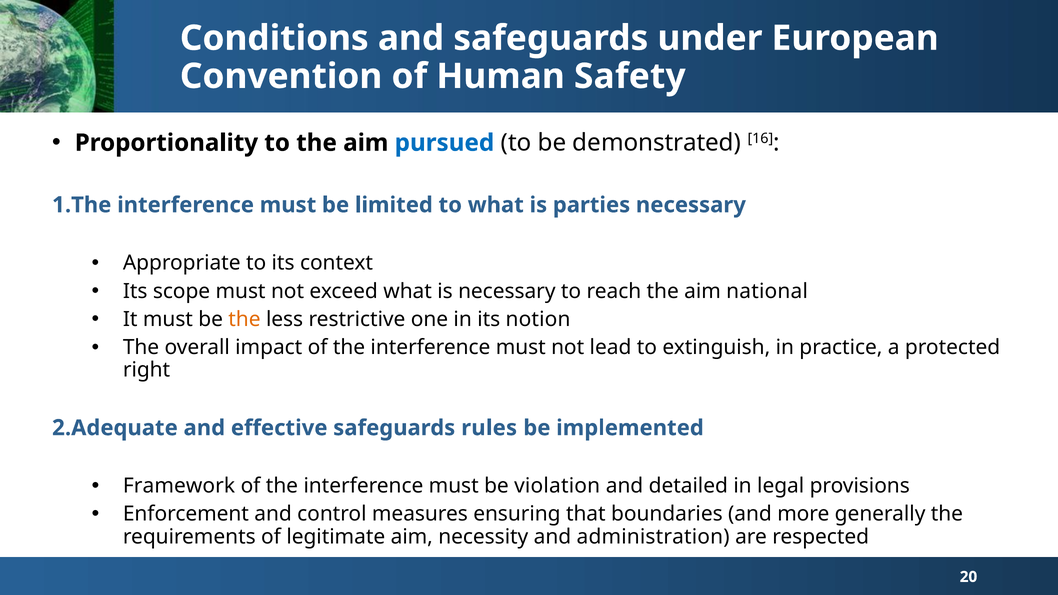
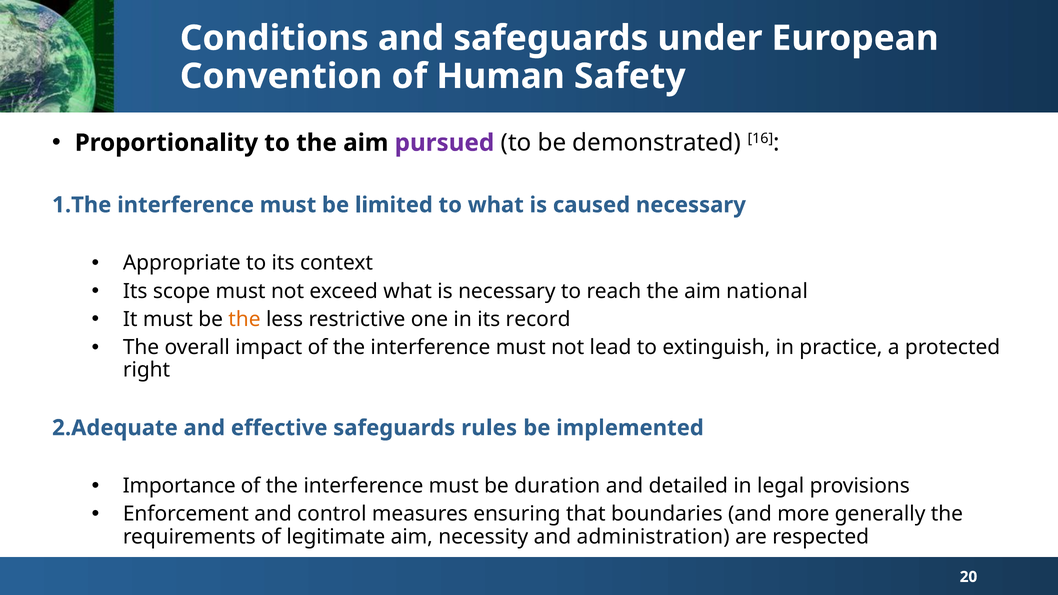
pursued colour: blue -> purple
parties: parties -> caused
notion: notion -> record
Framework: Framework -> Importance
violation: violation -> duration
